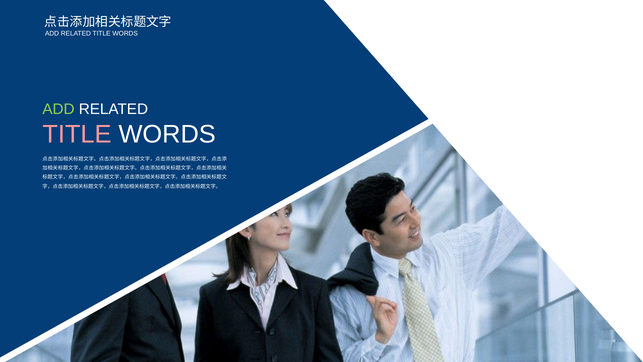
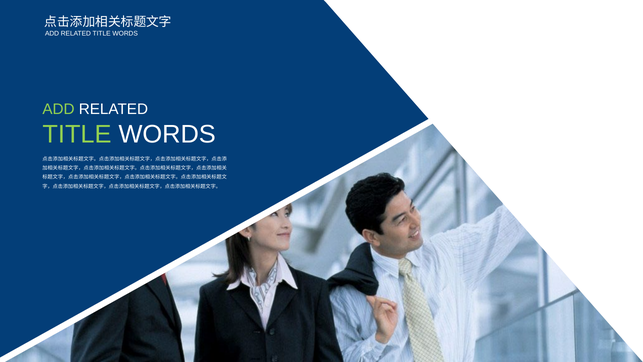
TITLE at (77, 134) colour: pink -> light green
